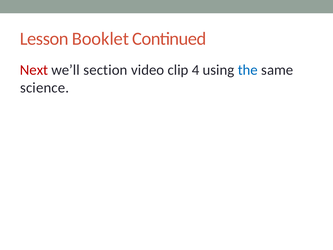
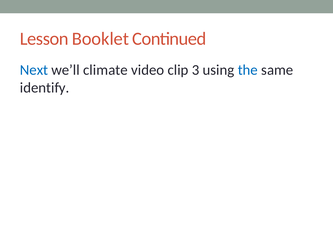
Next colour: red -> blue
section: section -> climate
4: 4 -> 3
science: science -> identify
